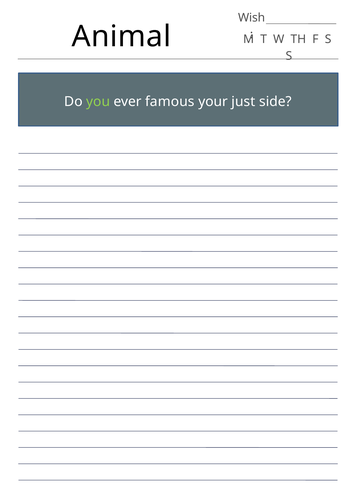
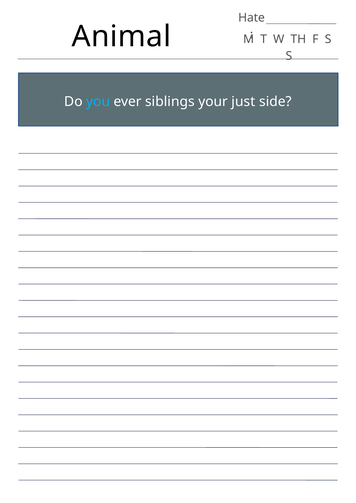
Wish: Wish -> Hate
you colour: light green -> light blue
famous: famous -> siblings
